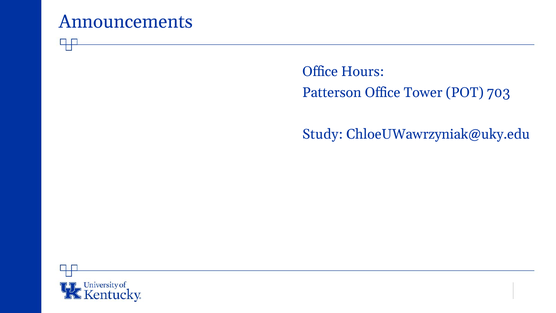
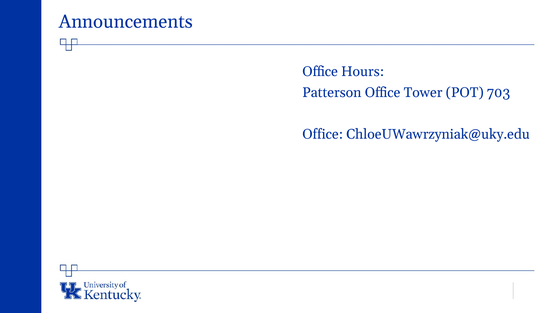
Study at (323, 134): Study -> Office
